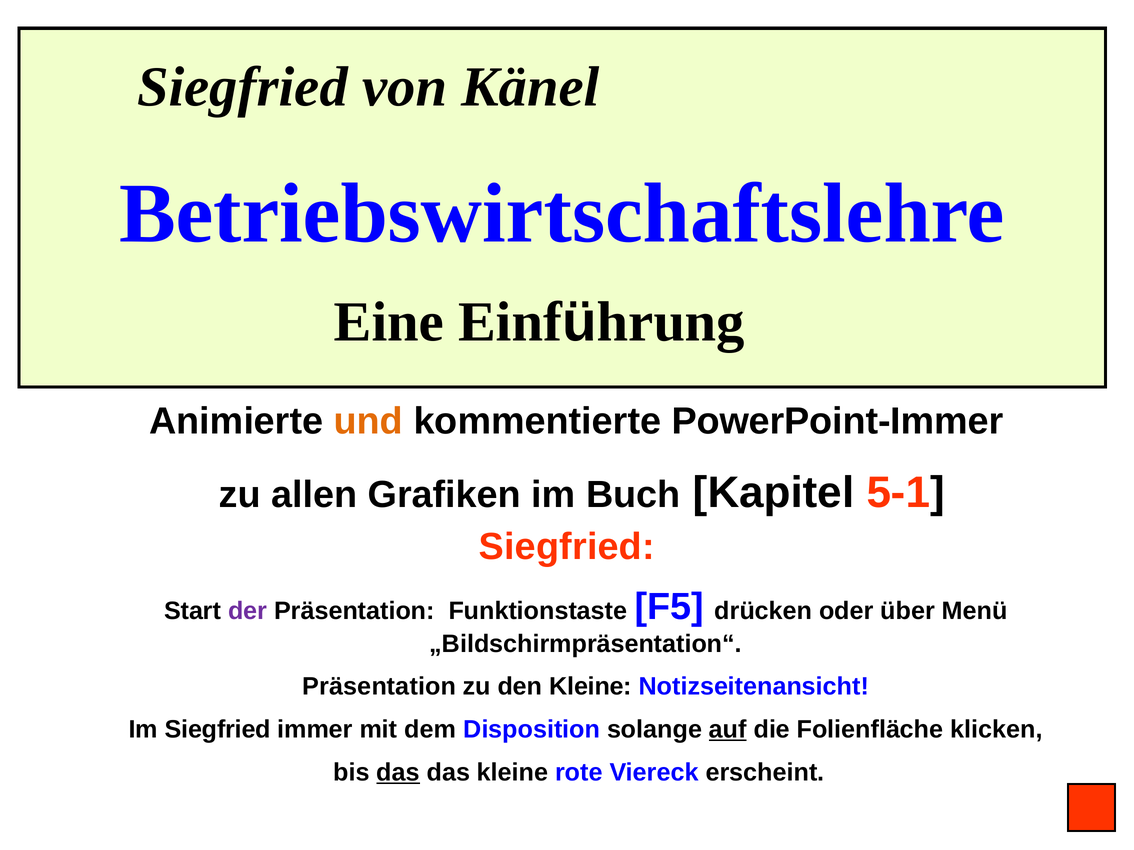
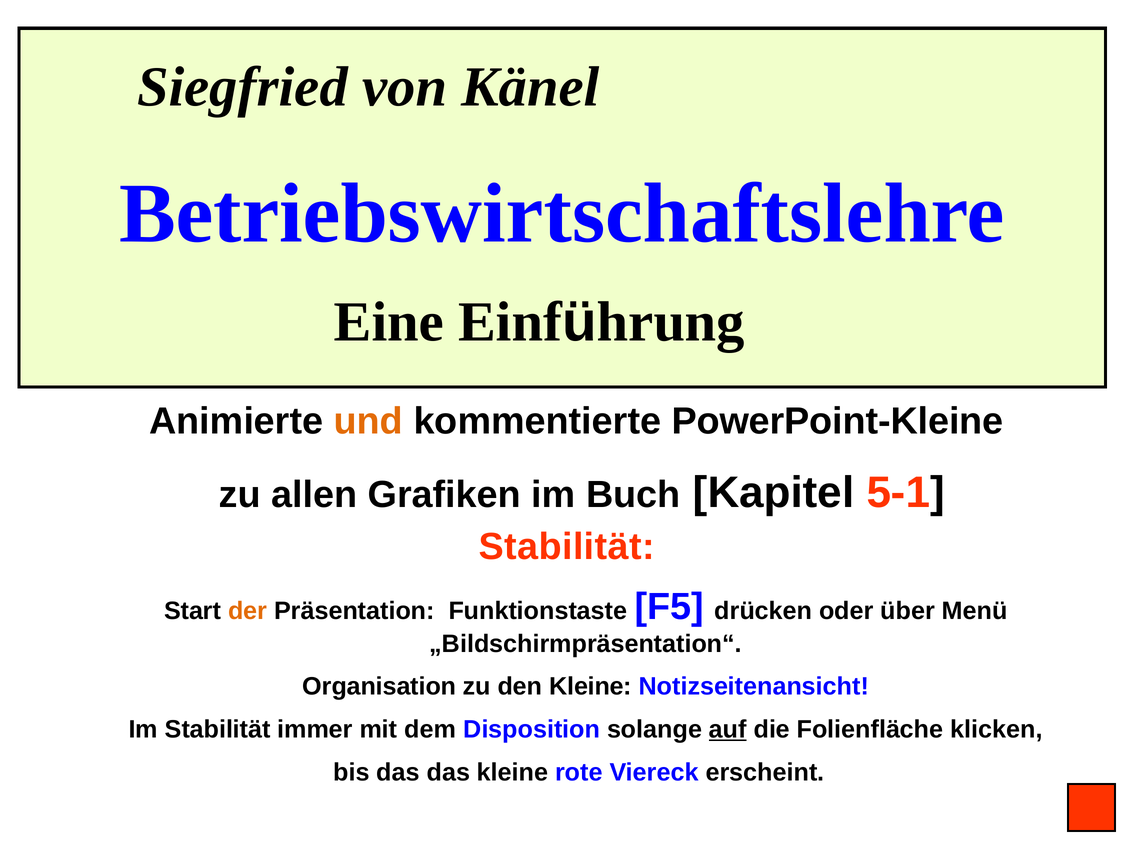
PowerPoint-Immer: PowerPoint-Immer -> PowerPoint-Kleine
Siegfried at (567, 547): Siegfried -> Stabilität
der colour: purple -> orange
Präsentation at (379, 687): Präsentation -> Organisation
Im Siegfried: Siegfried -> Stabilität
das at (398, 773) underline: present -> none
